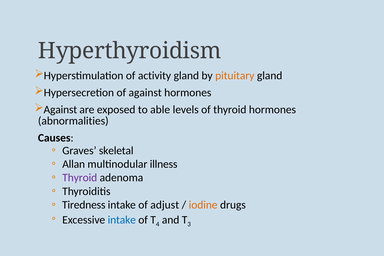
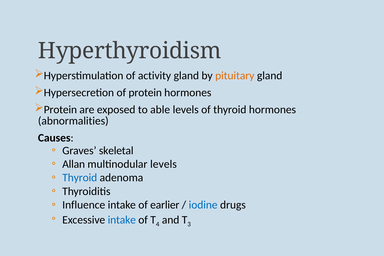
of against: against -> protein
Against at (60, 110): Against -> Protein
multinodular illness: illness -> levels
Thyroid at (80, 178) colour: purple -> blue
Tiredness: Tiredness -> Influence
adjust: adjust -> earlier
iodine colour: orange -> blue
